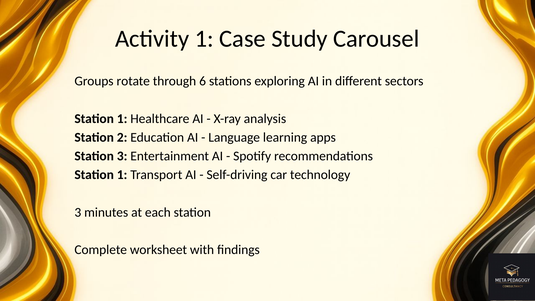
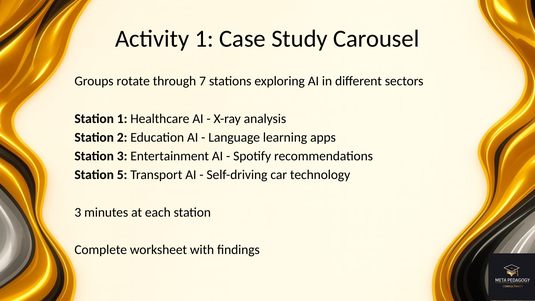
6: 6 -> 7
1 at (122, 175): 1 -> 5
